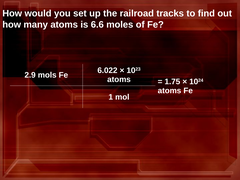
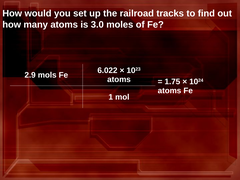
6.6: 6.6 -> 3.0
